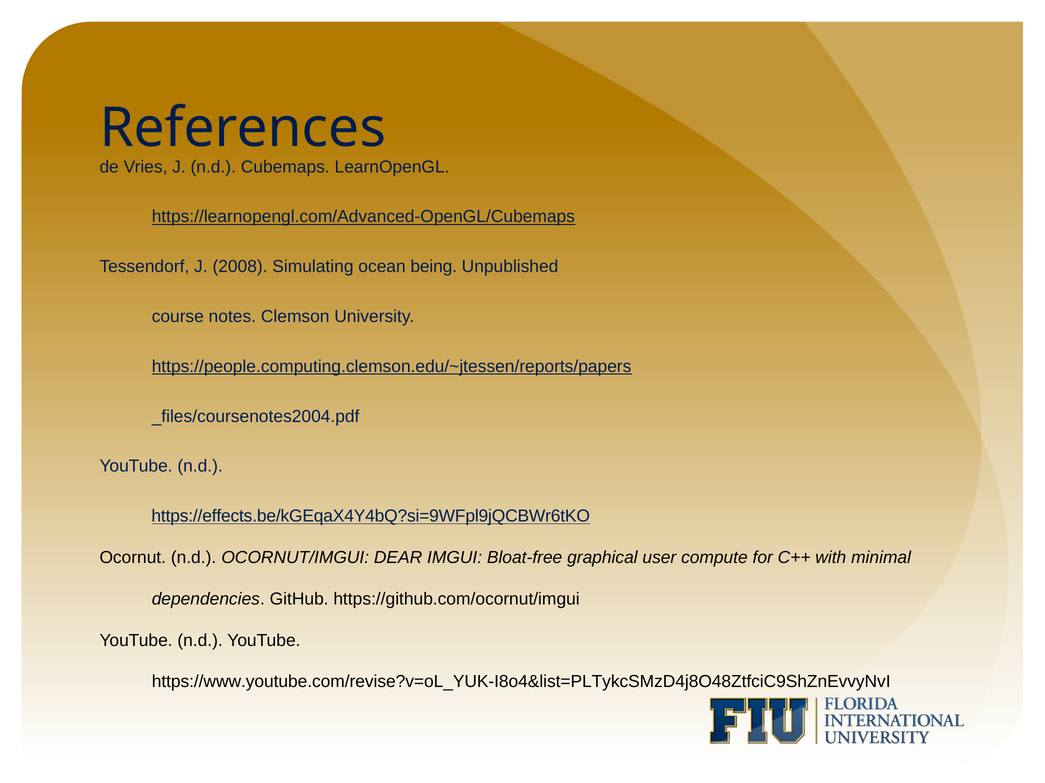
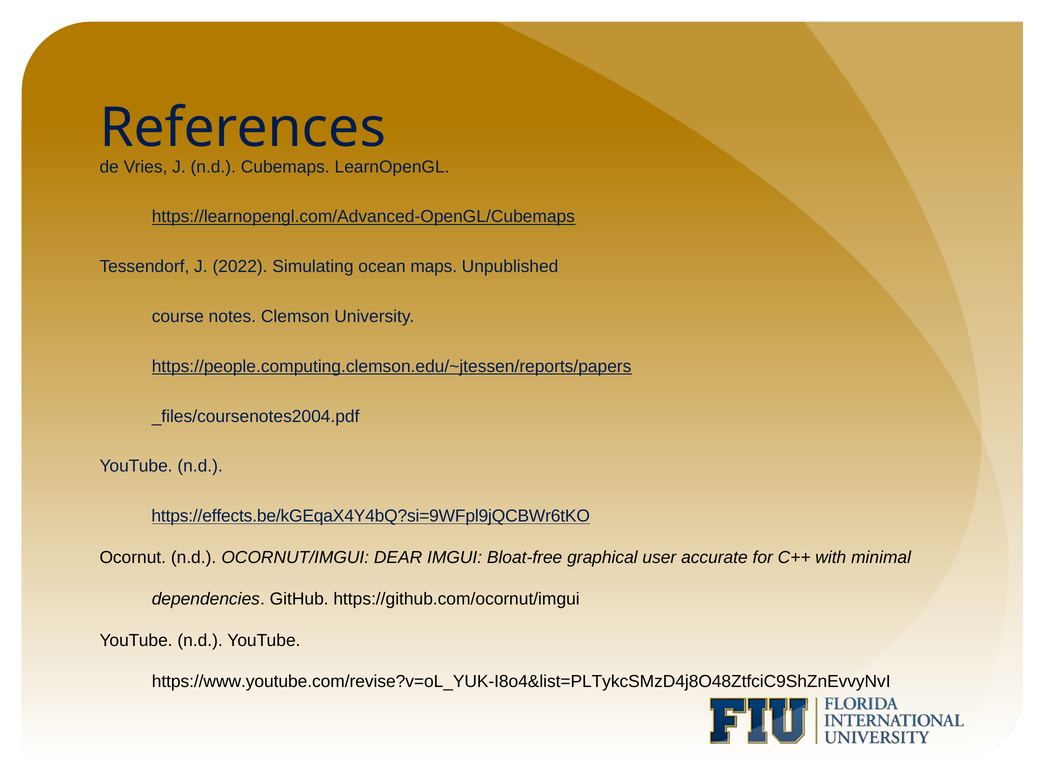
2008: 2008 -> 2022
being: being -> maps
compute: compute -> accurate
